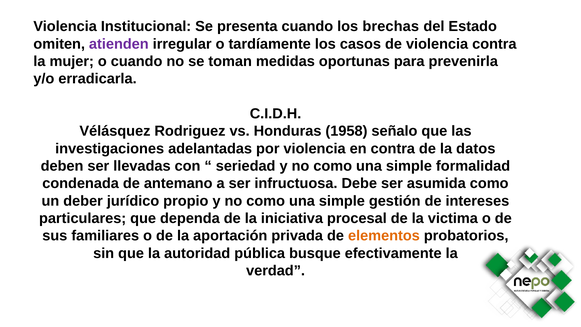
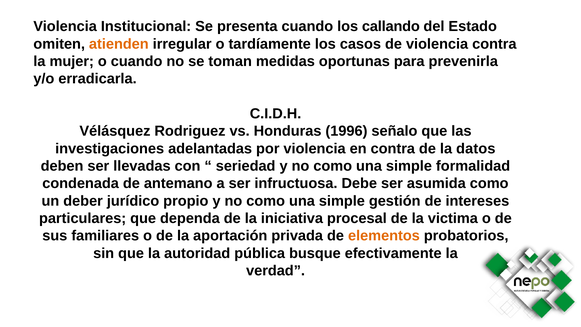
brechas: brechas -> callando
atienden colour: purple -> orange
1958: 1958 -> 1996
